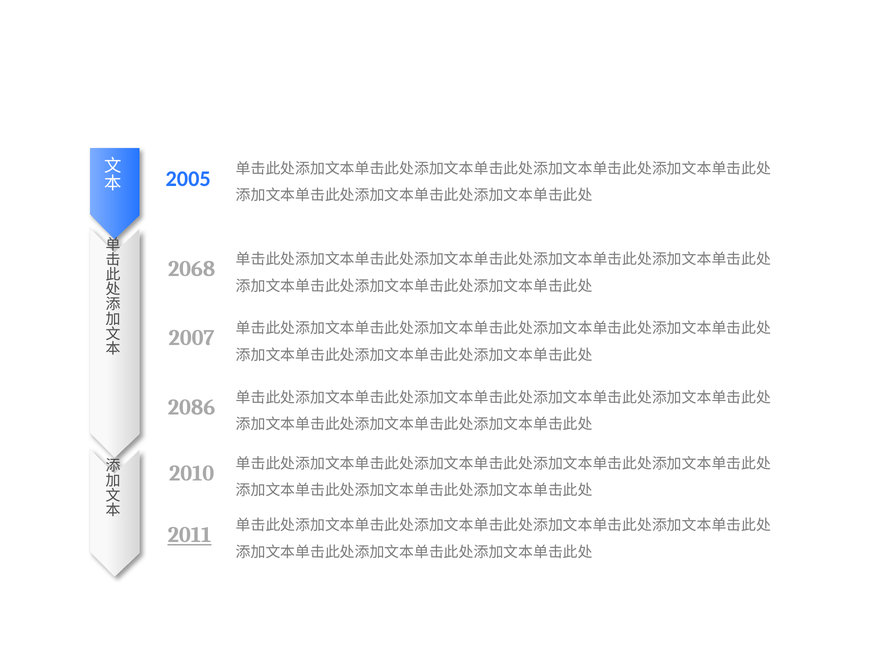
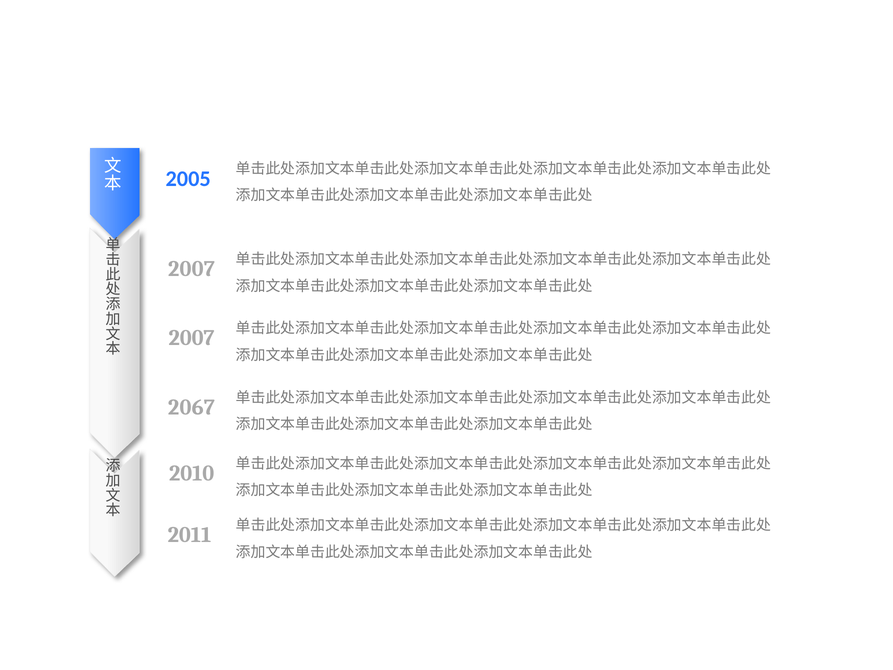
2068 at (192, 269): 2068 -> 2007
2086: 2086 -> 2067
2011 underline: present -> none
